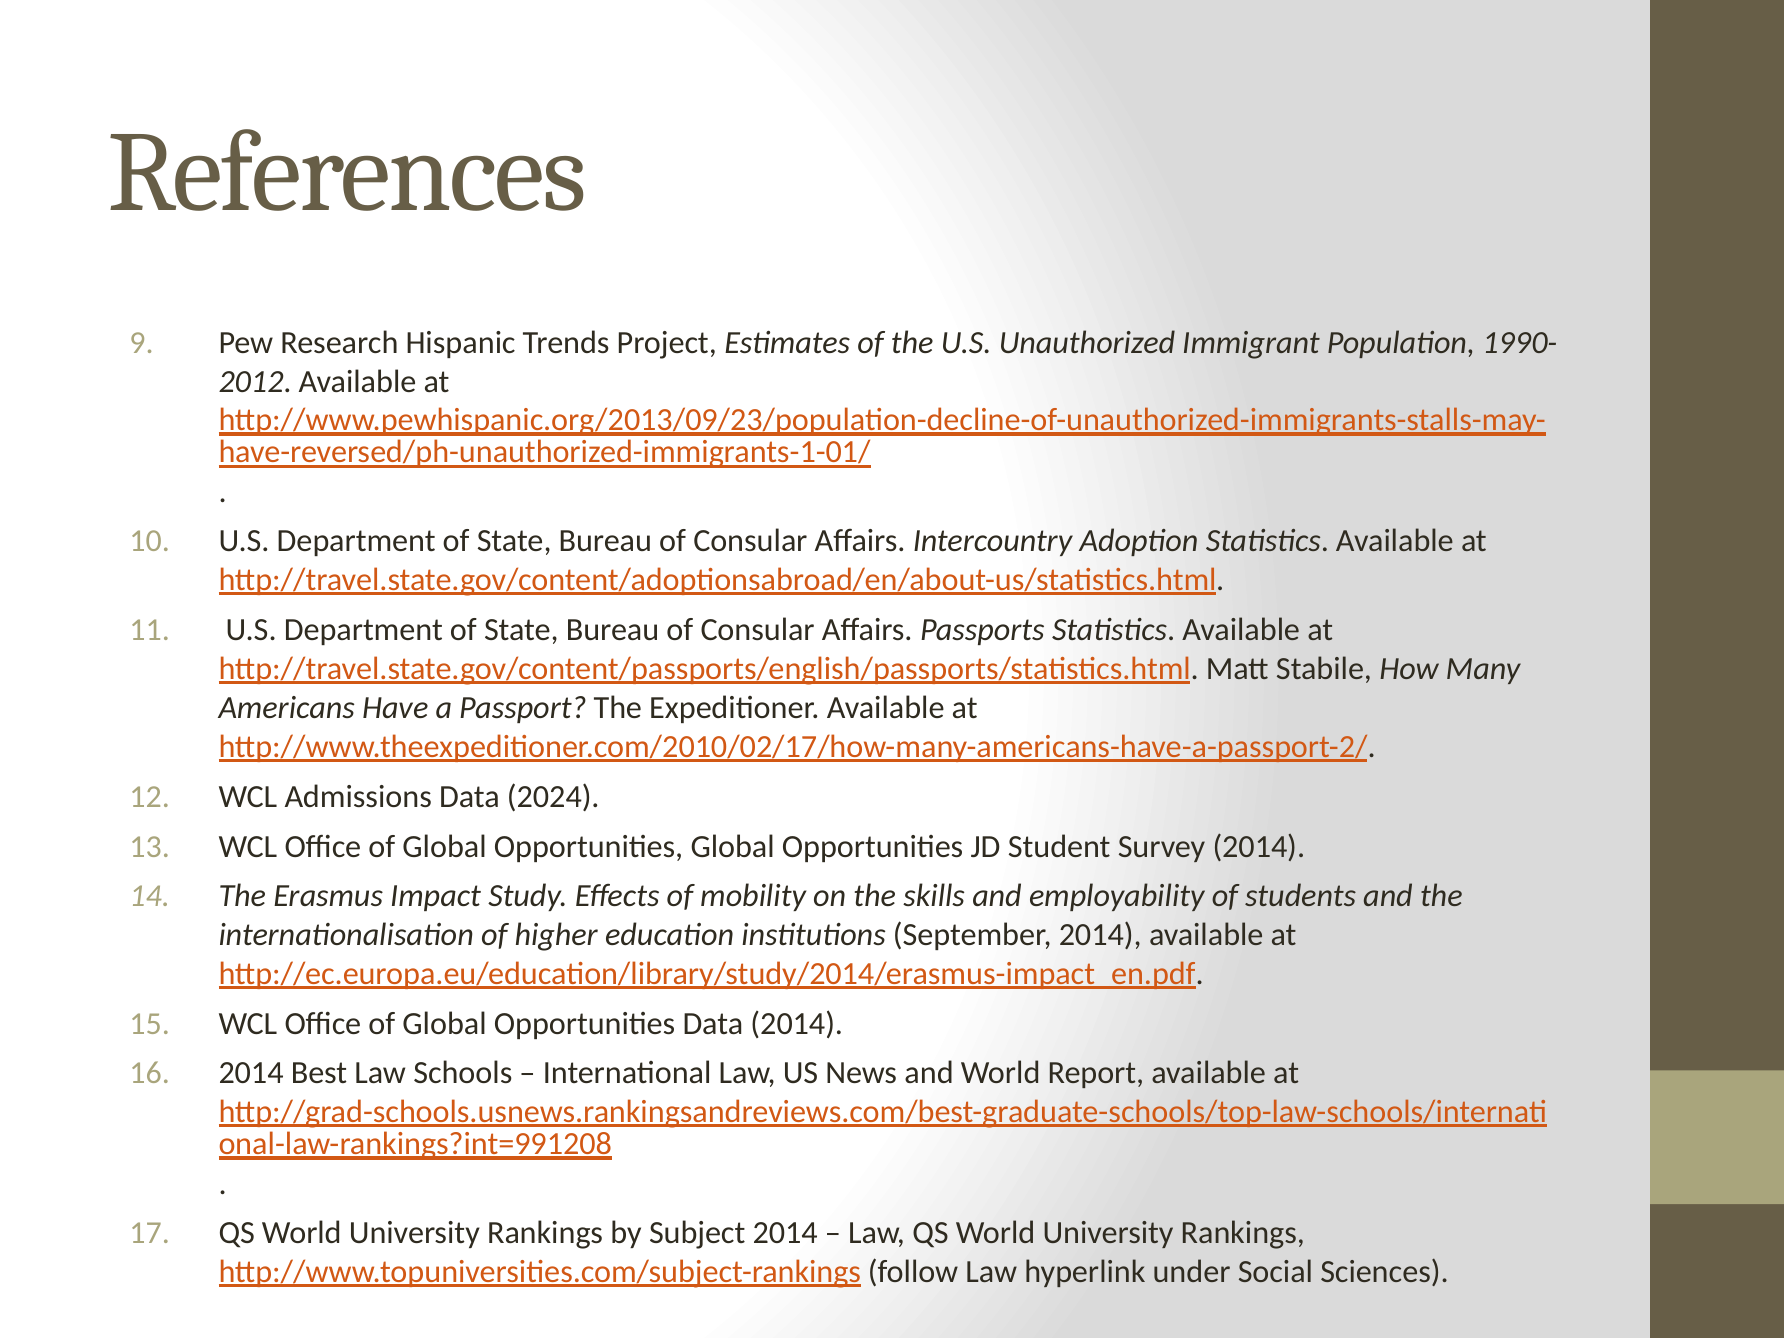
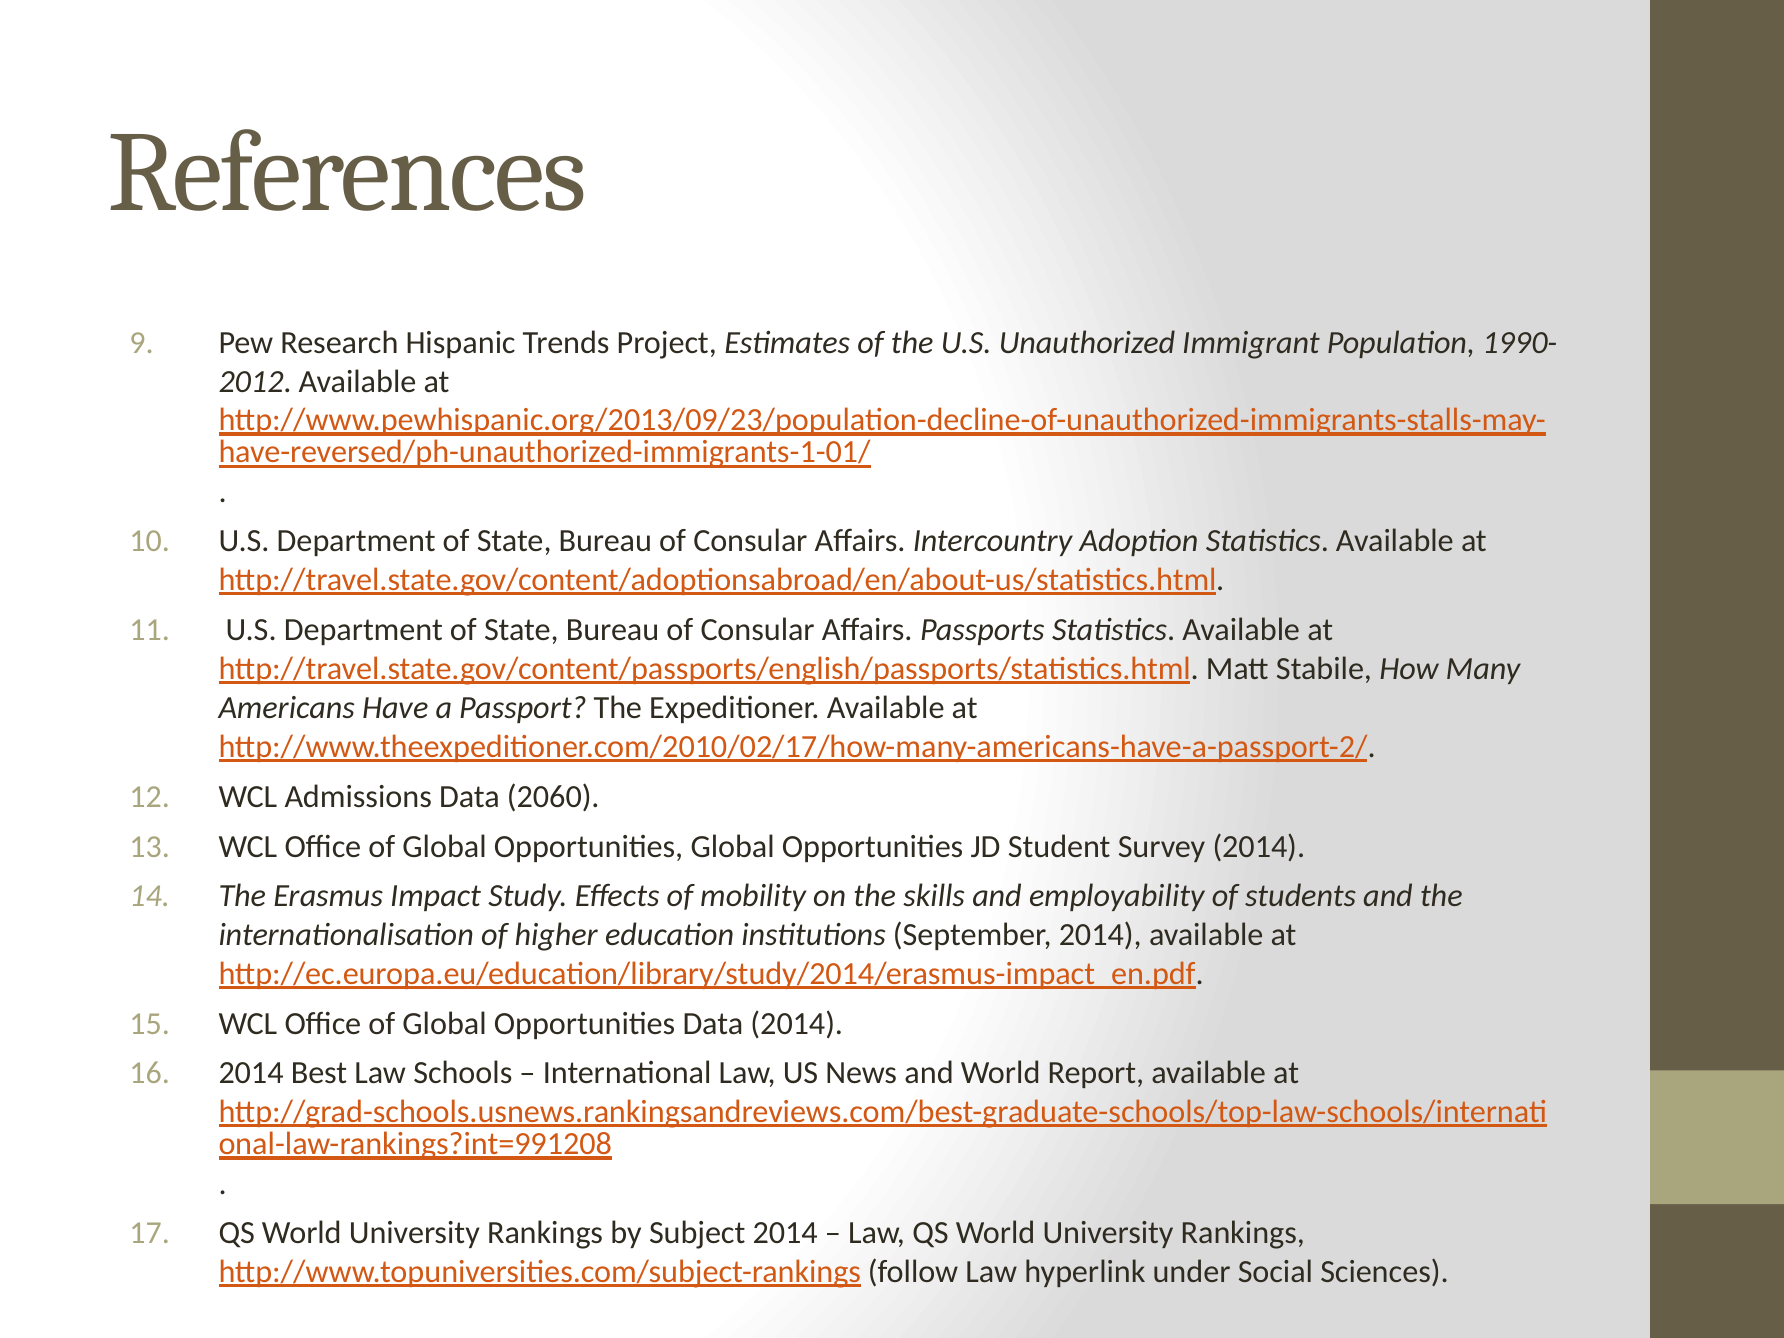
2024: 2024 -> 2060
